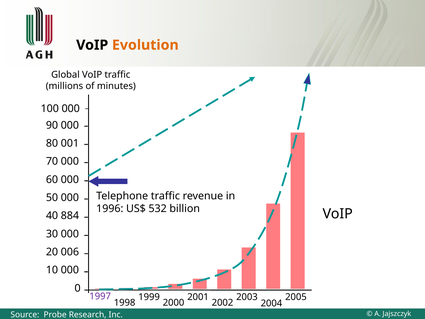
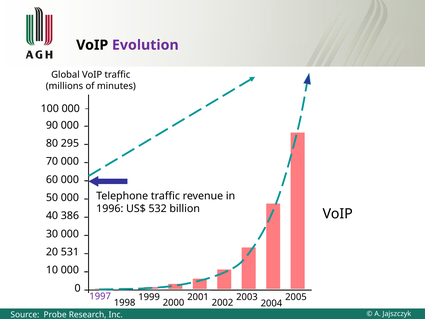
Evolution colour: orange -> purple
001: 001 -> 295
884: 884 -> 386
006: 006 -> 531
